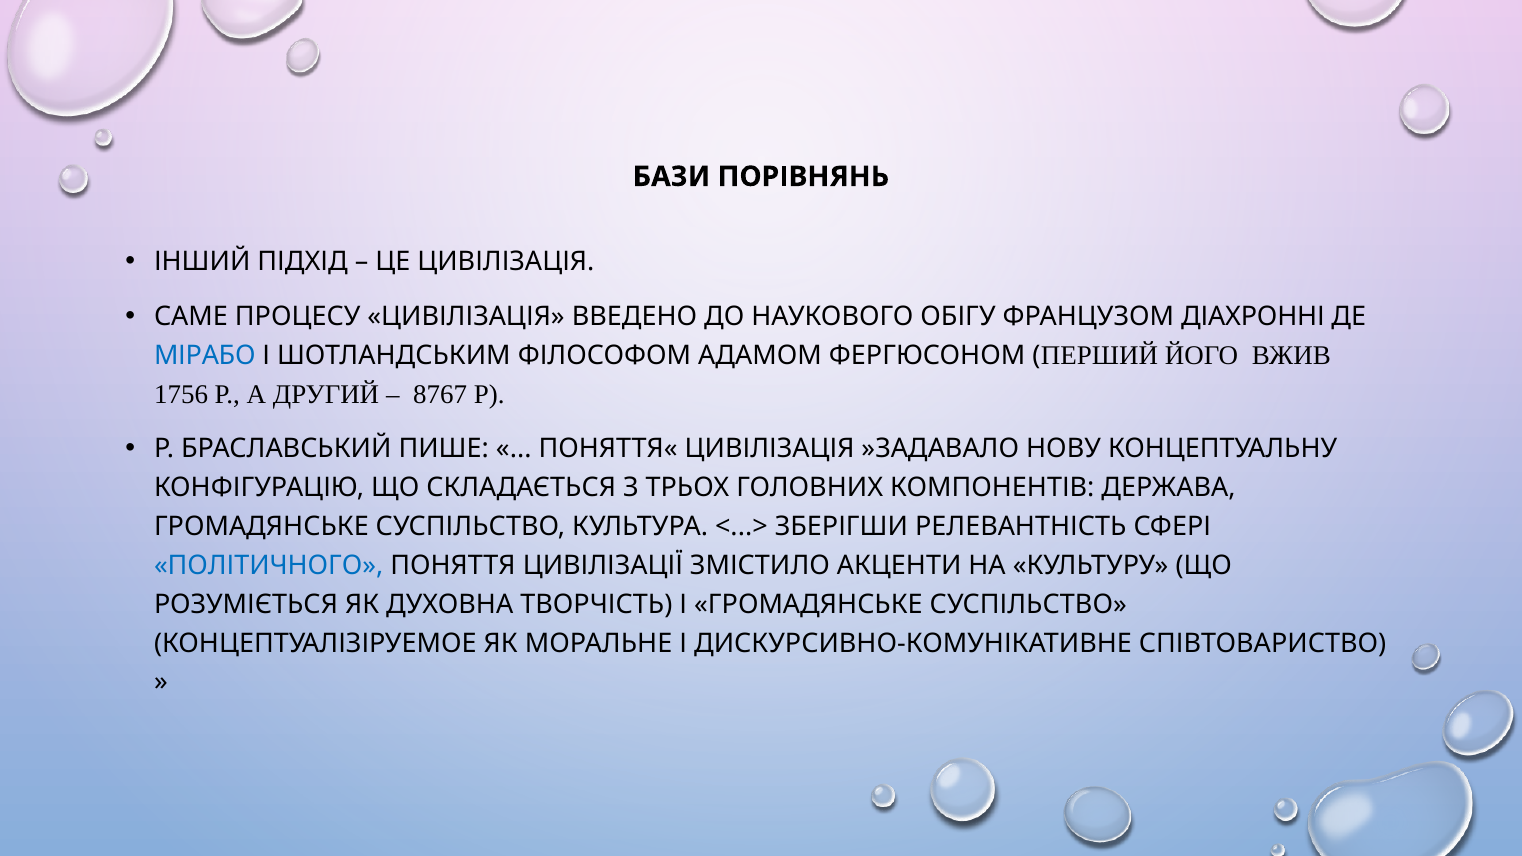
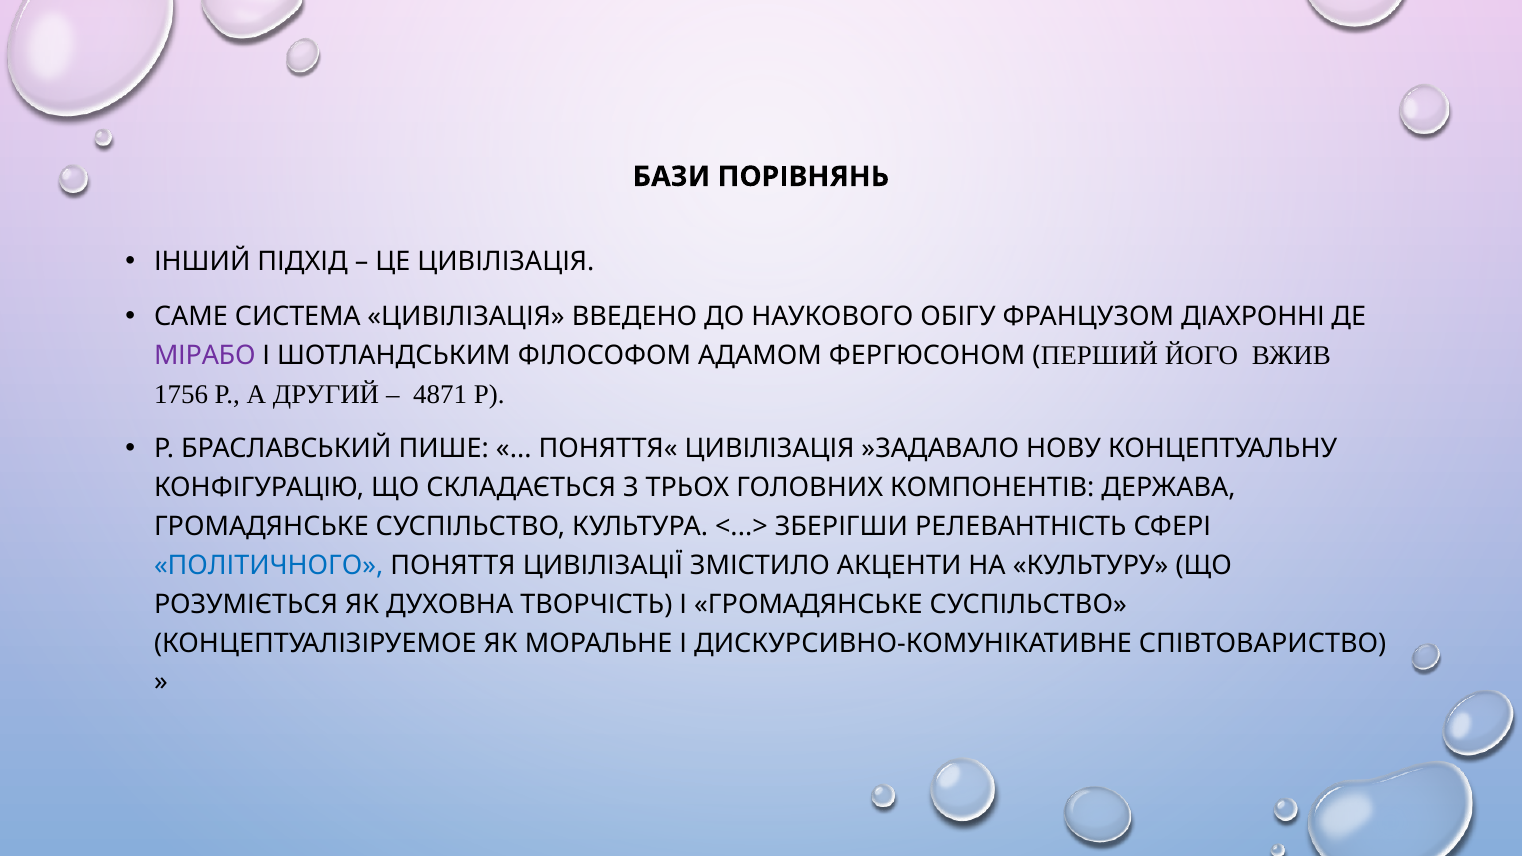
ПРОЦЕСУ: ПРОЦЕСУ -> СИСТЕМА
МІРАБО colour: blue -> purple
8767: 8767 -> 4871
